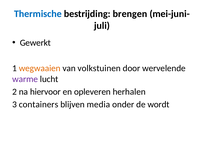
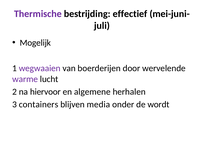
Thermische colour: blue -> purple
brengen: brengen -> effectief
Gewerkt: Gewerkt -> Mogelijk
wegwaaien colour: orange -> purple
volkstuinen: volkstuinen -> boerderijen
opleveren: opleveren -> algemene
